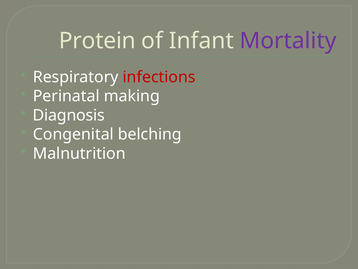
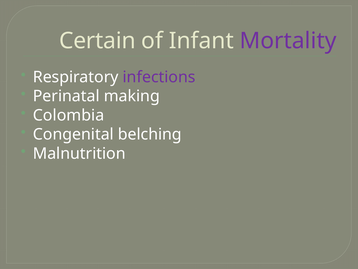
Protein: Protein -> Certain
infections colour: red -> purple
Diagnosis: Diagnosis -> Colombia
